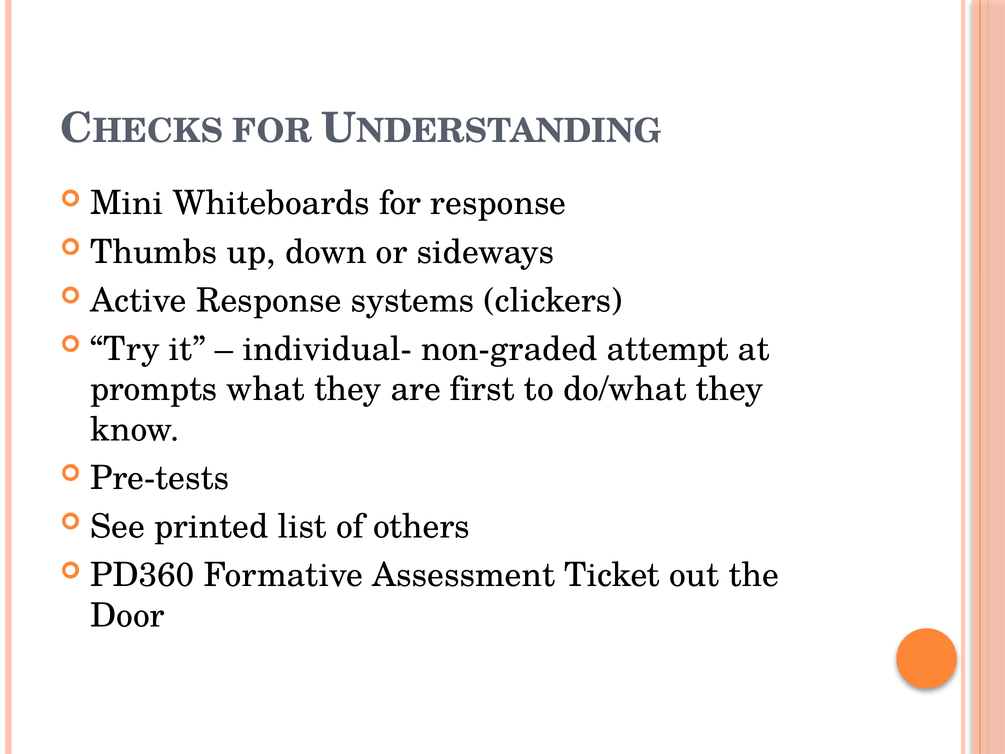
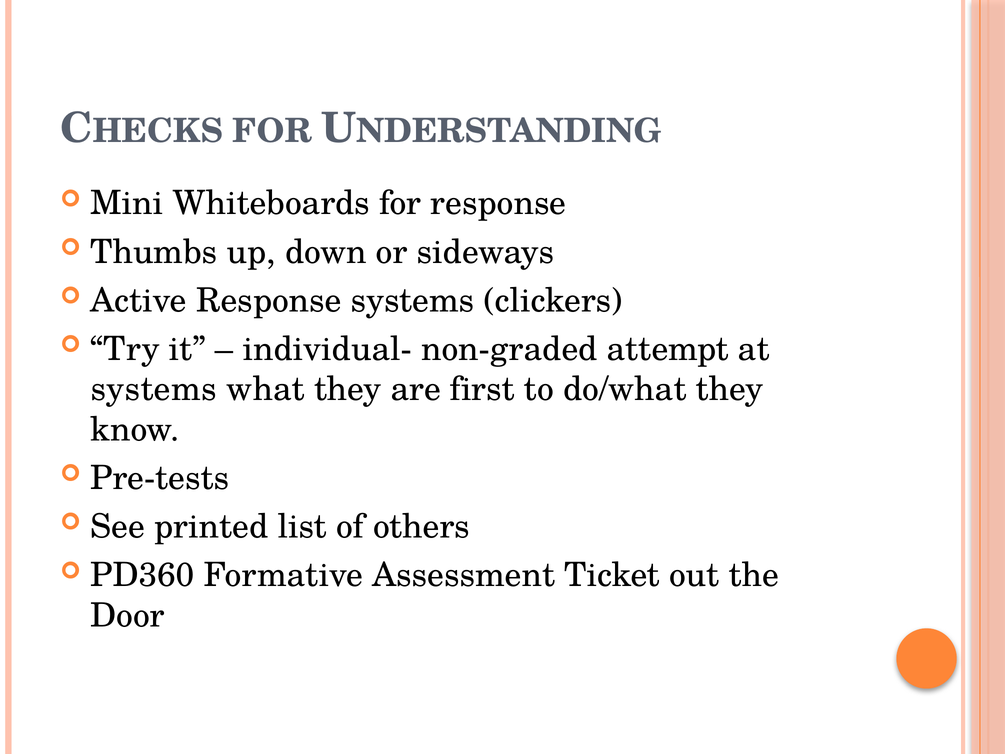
prompts at (154, 389): prompts -> systems
